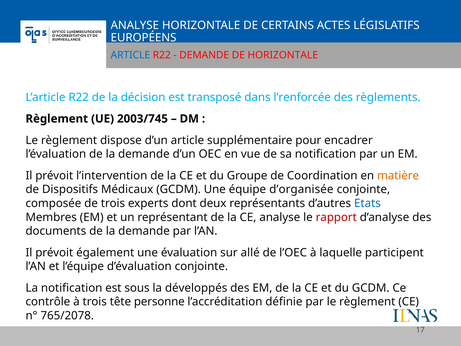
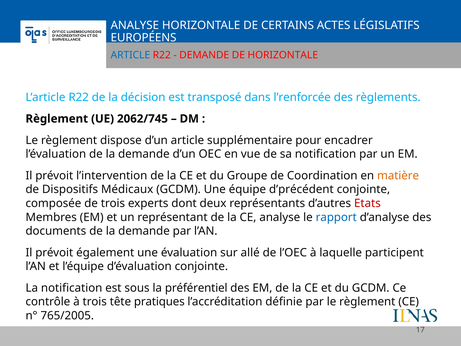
2003/745: 2003/745 -> 2062/745
d’organisée: d’organisée -> d’précédent
Etats colour: blue -> red
rapport colour: red -> blue
développés: développés -> préférentiel
personne: personne -> pratiques
765/2078: 765/2078 -> 765/2005
